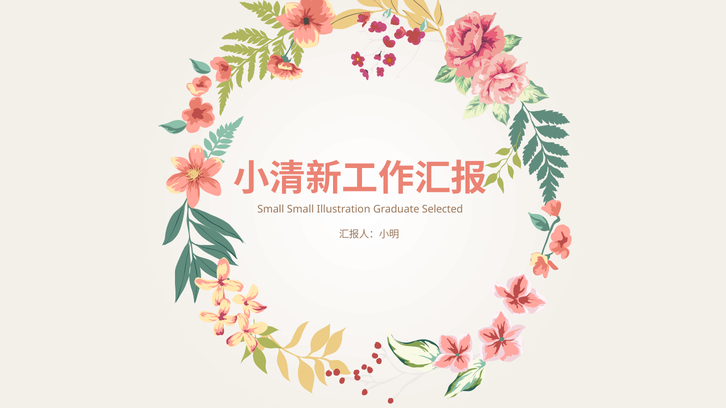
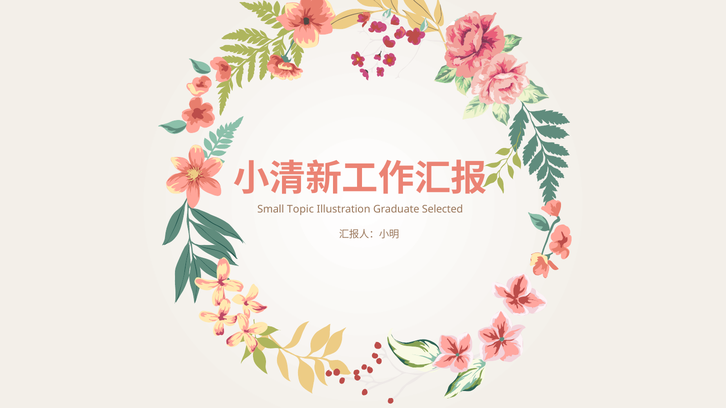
Small Small: Small -> Topic
